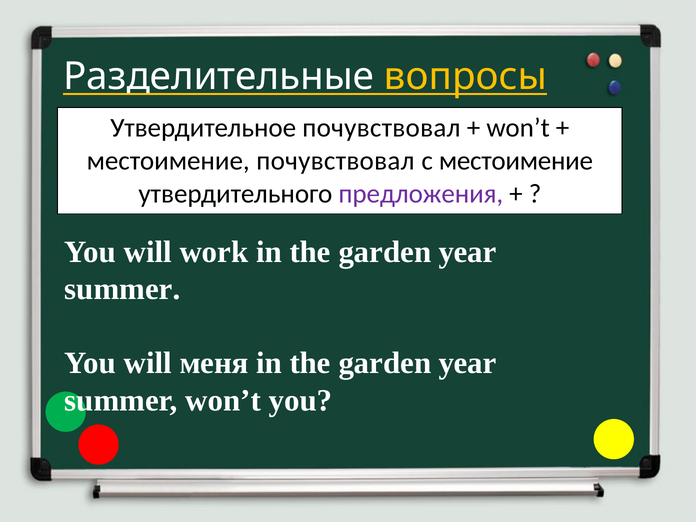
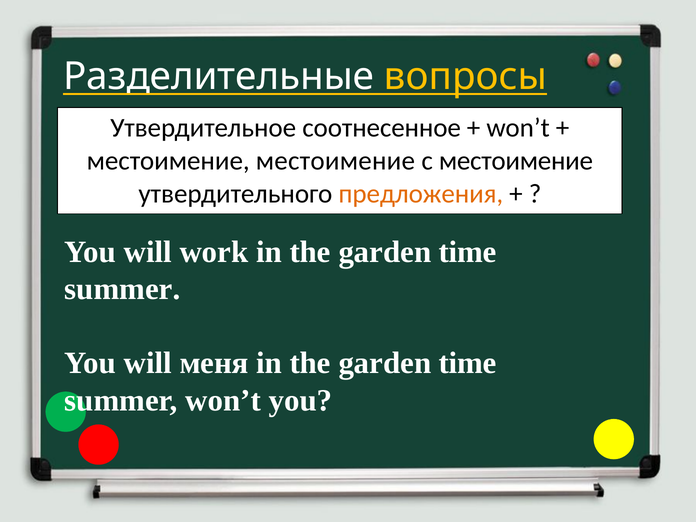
Утвердительное почувствовал: почувствовал -> соотнесенное
местоимение почувствовал: почувствовал -> местоимение
предложения colour: purple -> orange
year at (468, 252): year -> time
year at (468, 363): year -> time
